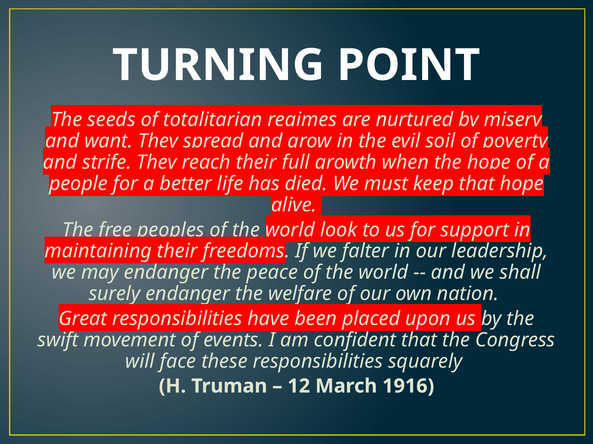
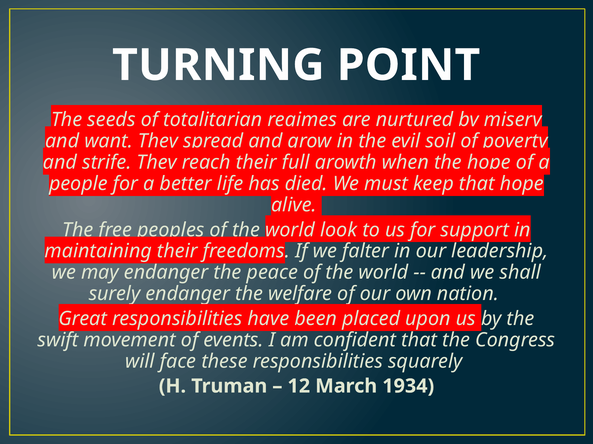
1916: 1916 -> 1934
